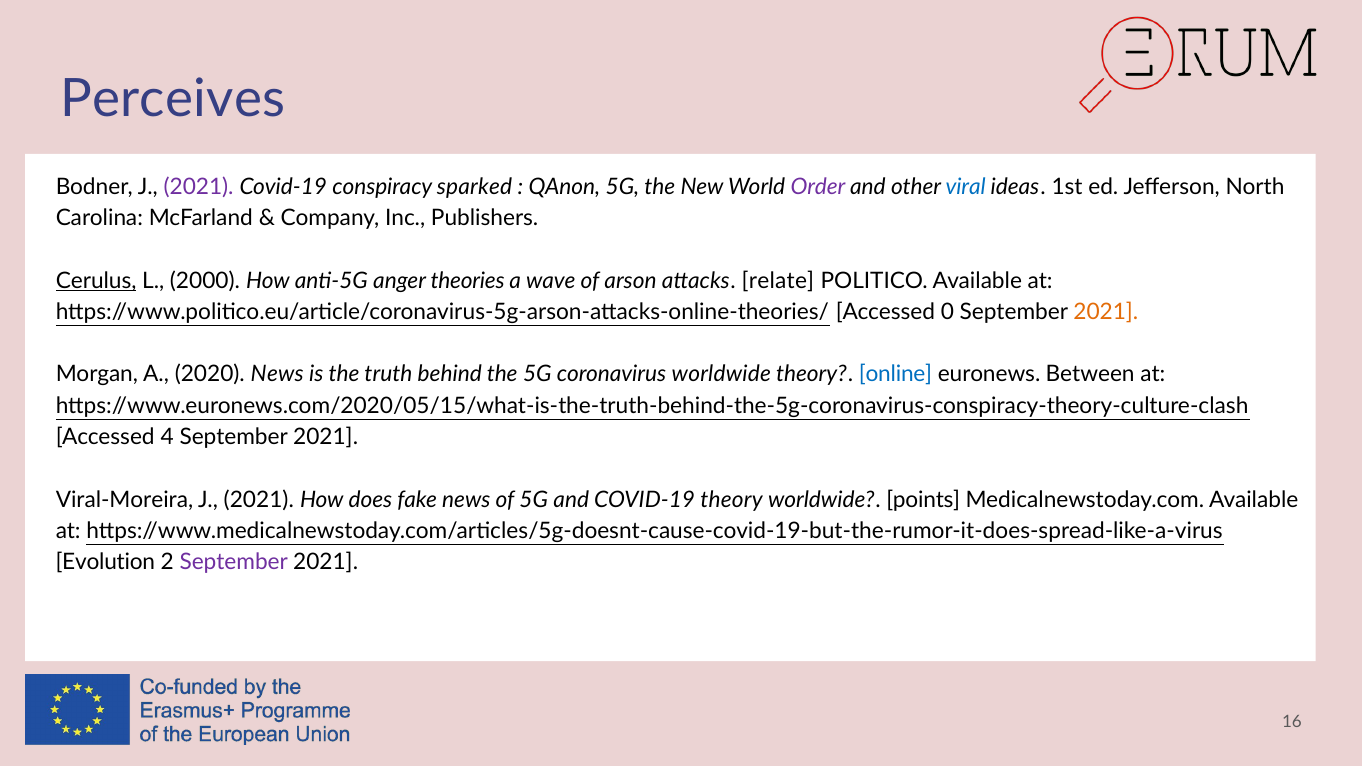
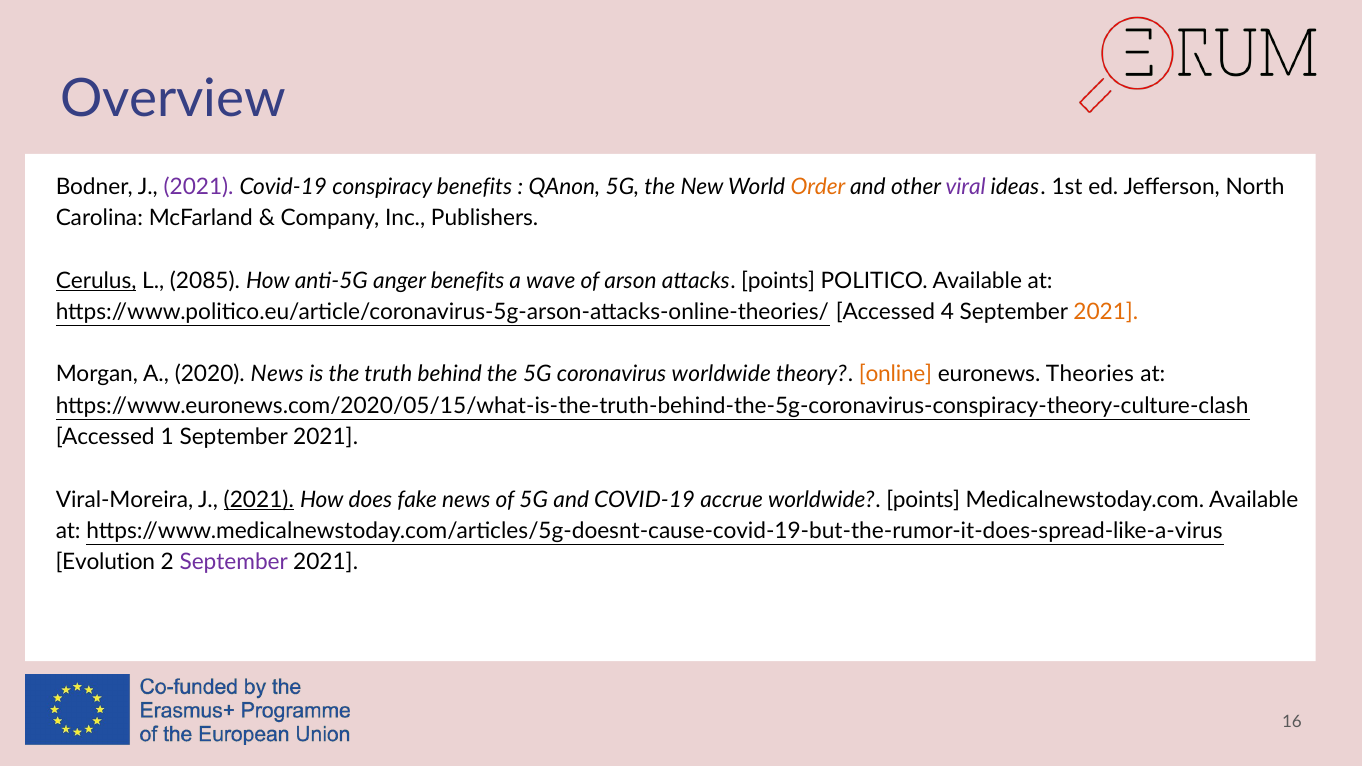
Perceives: Perceives -> Overview
conspiracy sparked: sparked -> benefits
Order colour: purple -> orange
viral colour: blue -> purple
2000: 2000 -> 2085
anger theories: theories -> benefits
attacks relate: relate -> points
0: 0 -> 4
online colour: blue -> orange
Between: Between -> Theories
4: 4 -> 1
2021 at (259, 500) underline: none -> present
COVID-19 theory: theory -> accrue
